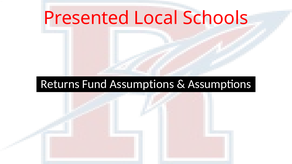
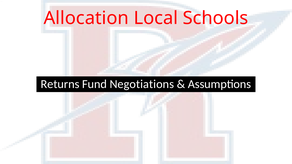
Presented: Presented -> Allocation
Fund Assumptions: Assumptions -> Negotiations
